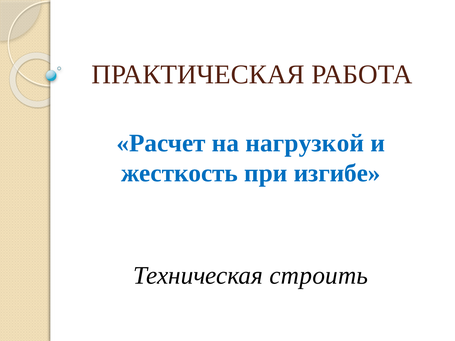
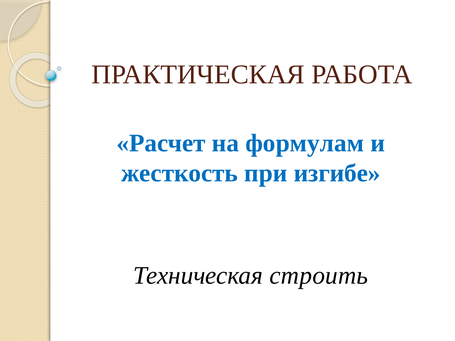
нагрузкой: нагрузкой -> формулам
